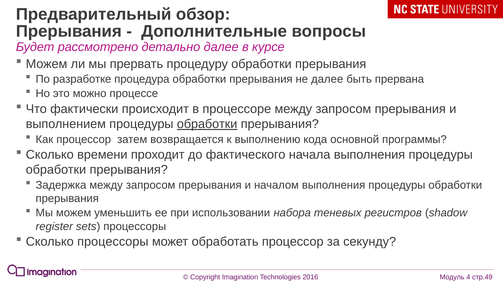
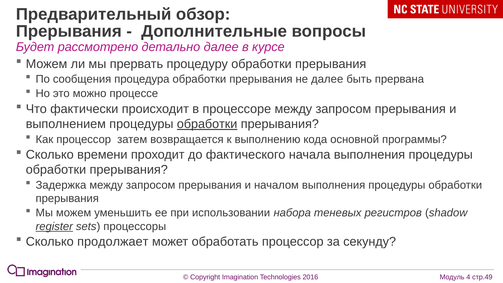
разработке: разработке -> сообщения
register underline: none -> present
Сколько процессоры: процессоры -> продолжает
